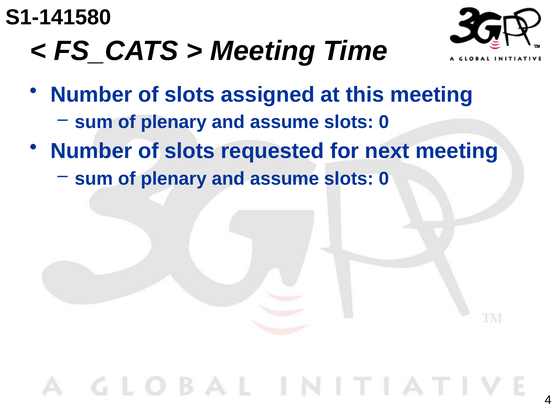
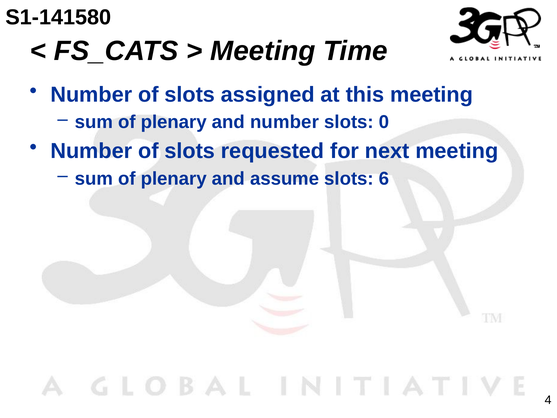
assume at (285, 122): assume -> number
0 at (384, 178): 0 -> 6
